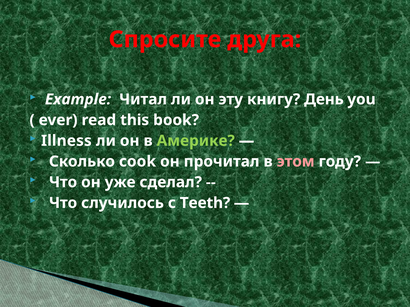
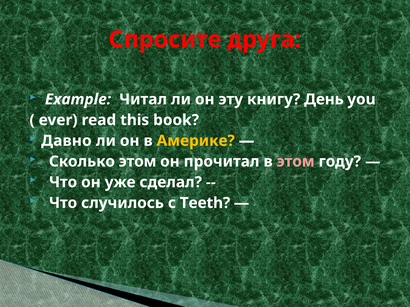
Illness: Illness -> Давно
Америке colour: light green -> yellow
Сколько cook: cook -> этом
